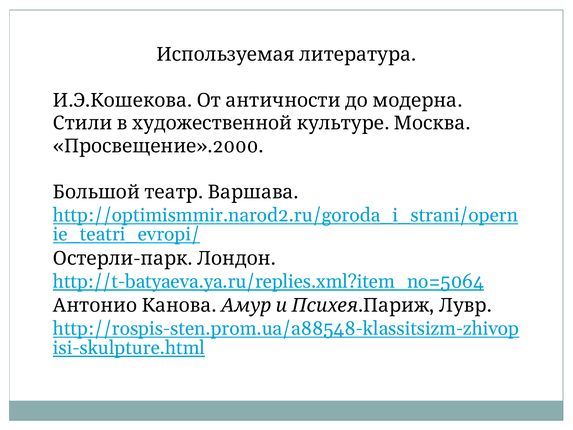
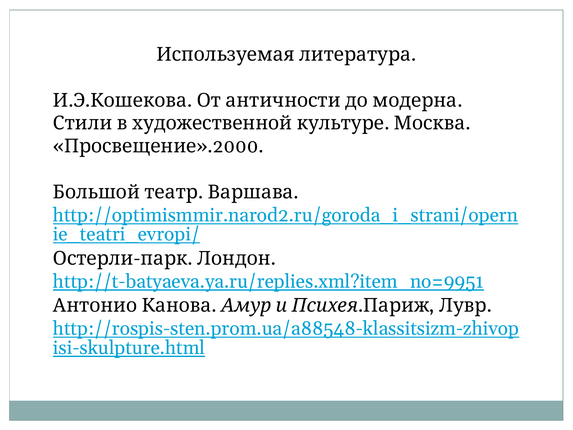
http://t-batyaeva.ya.ru/replies.xml?item_no=5064: http://t-batyaeva.ya.ru/replies.xml?item_no=5064 -> http://t-batyaeva.ya.ru/replies.xml?item_no=9951
